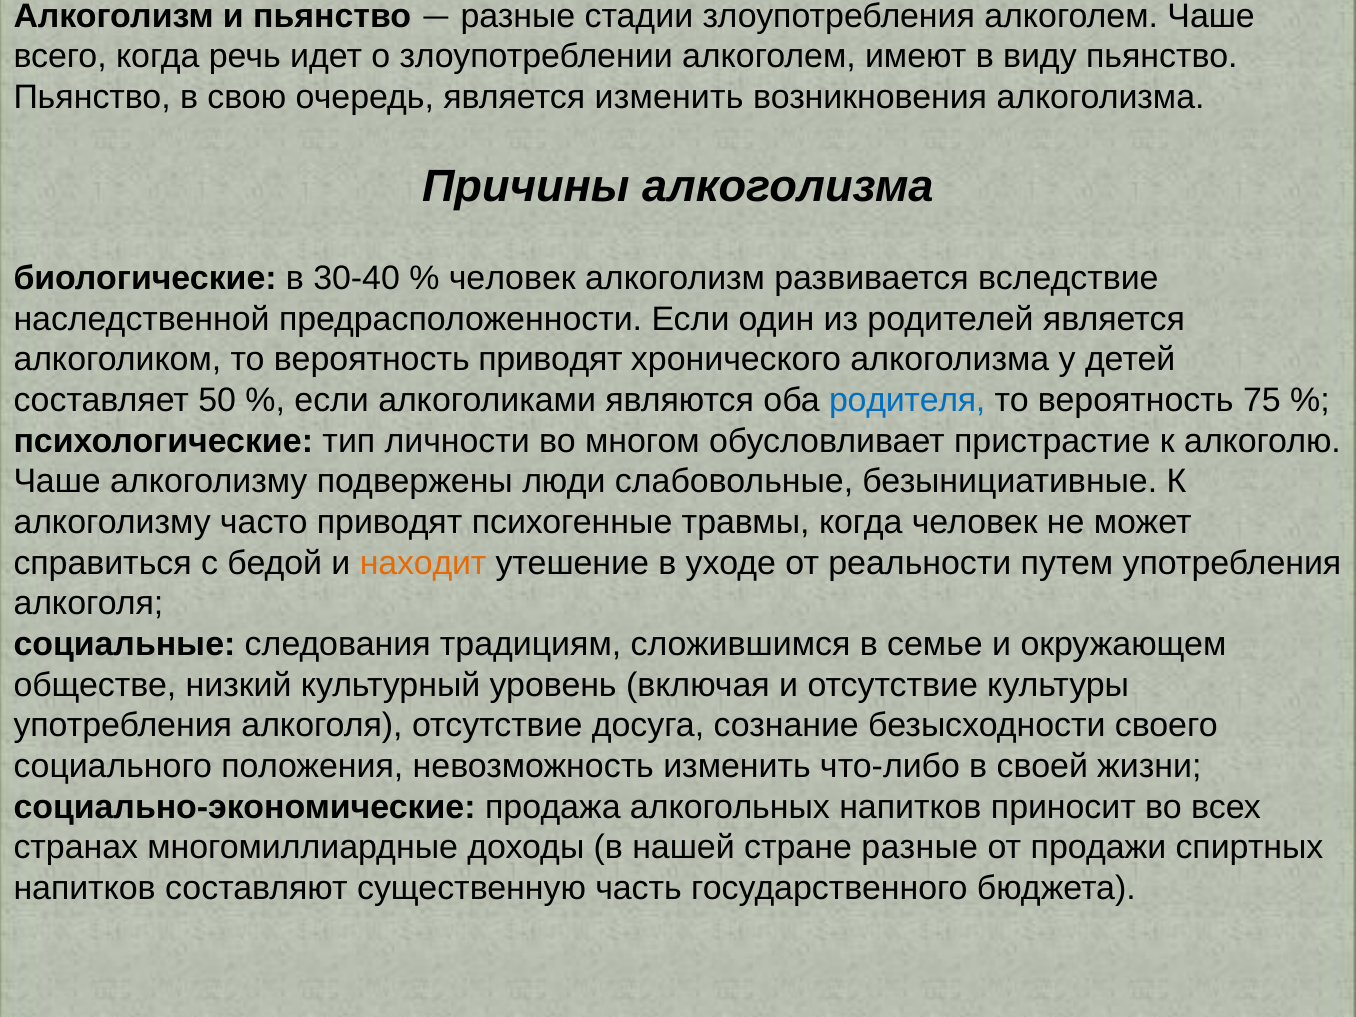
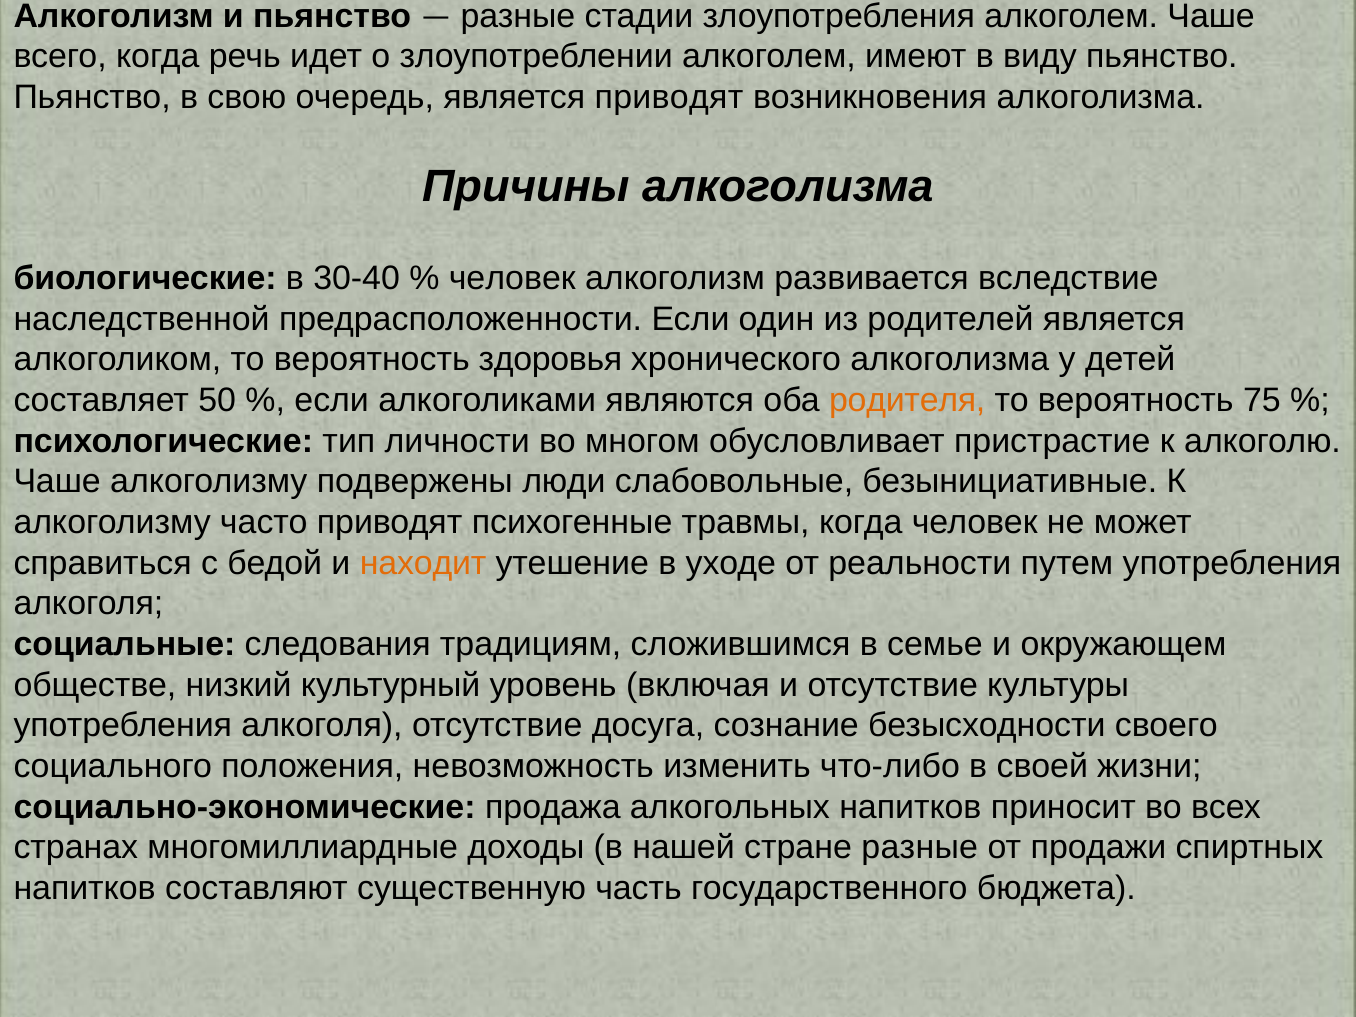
является изменить: изменить -> приводят
вероятность приводят: приводят -> здоровья
родителя colour: blue -> orange
